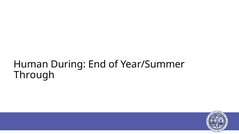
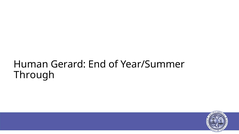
During: During -> Gerard
